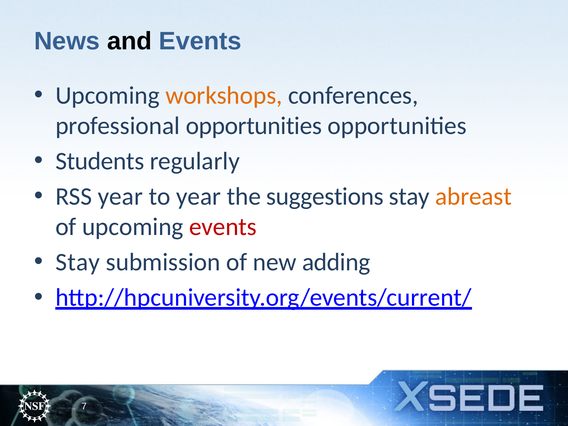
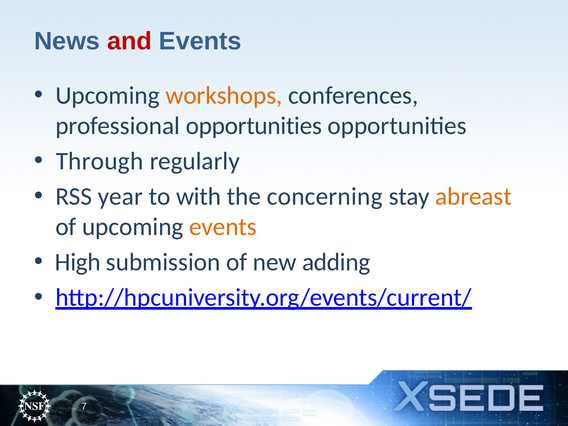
and colour: black -> red
Students: Students -> Through
to year: year -> with
suggestions: suggestions -> concerning
events at (223, 227) colour: red -> orange
Stay at (78, 262): Stay -> High
